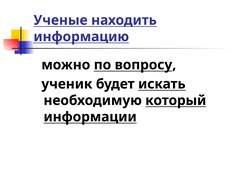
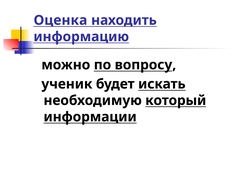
Ученые: Ученые -> Оценка
